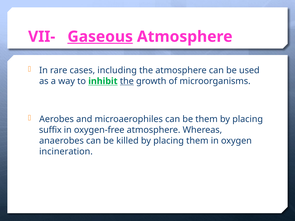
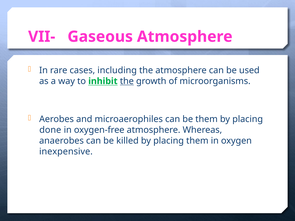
Gaseous underline: present -> none
suffix: suffix -> done
incineration: incineration -> inexpensive
